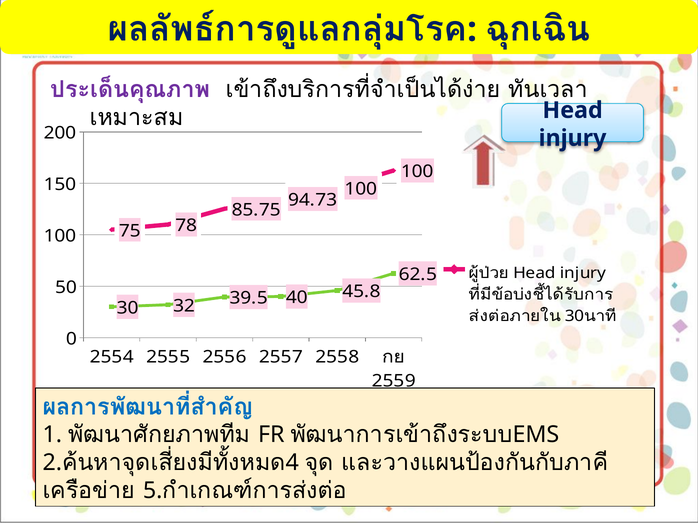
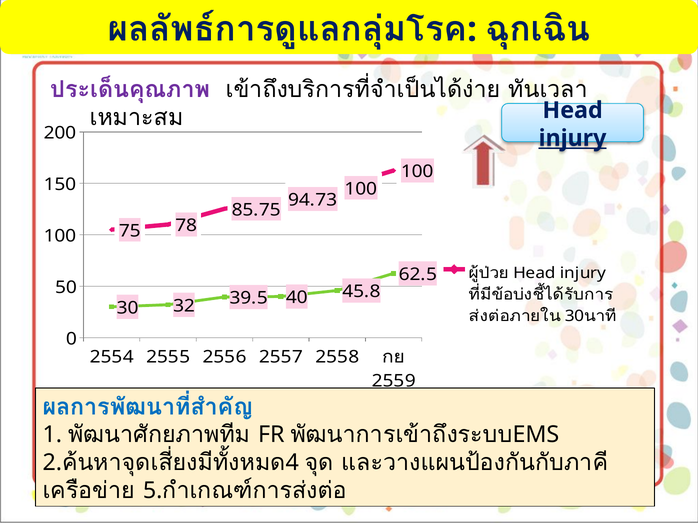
injury at (572, 138) underline: none -> present
